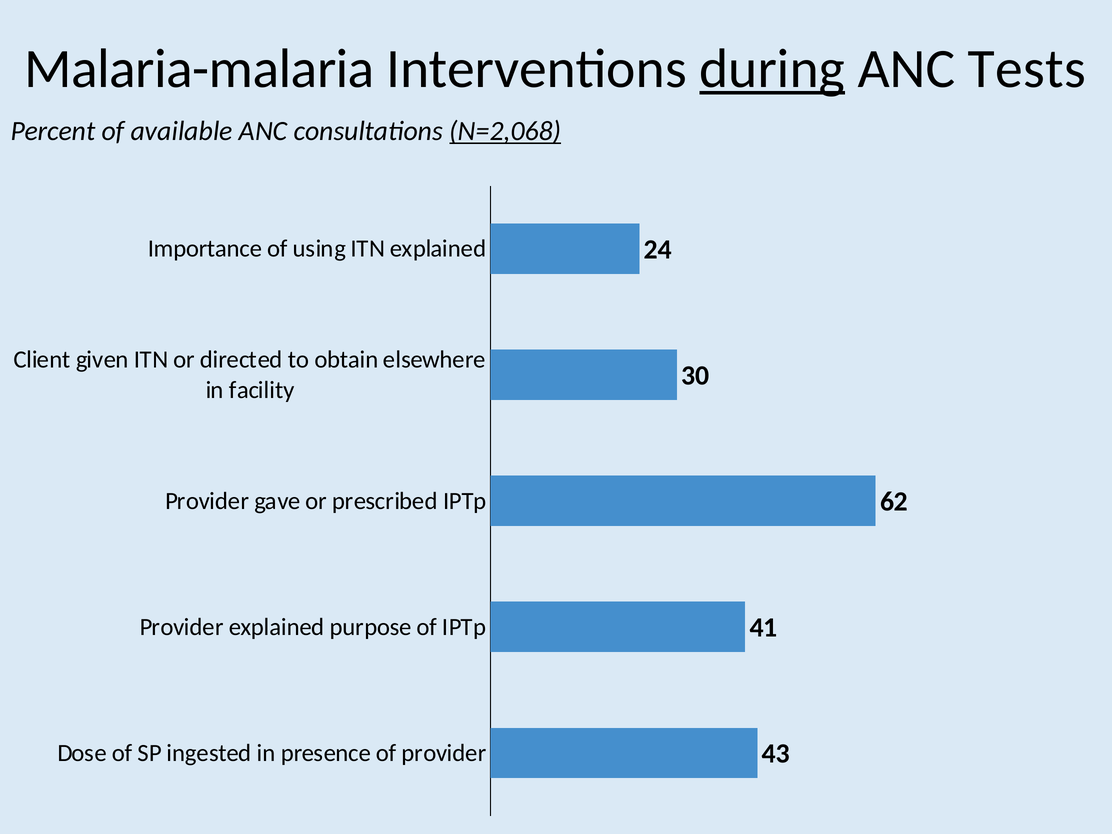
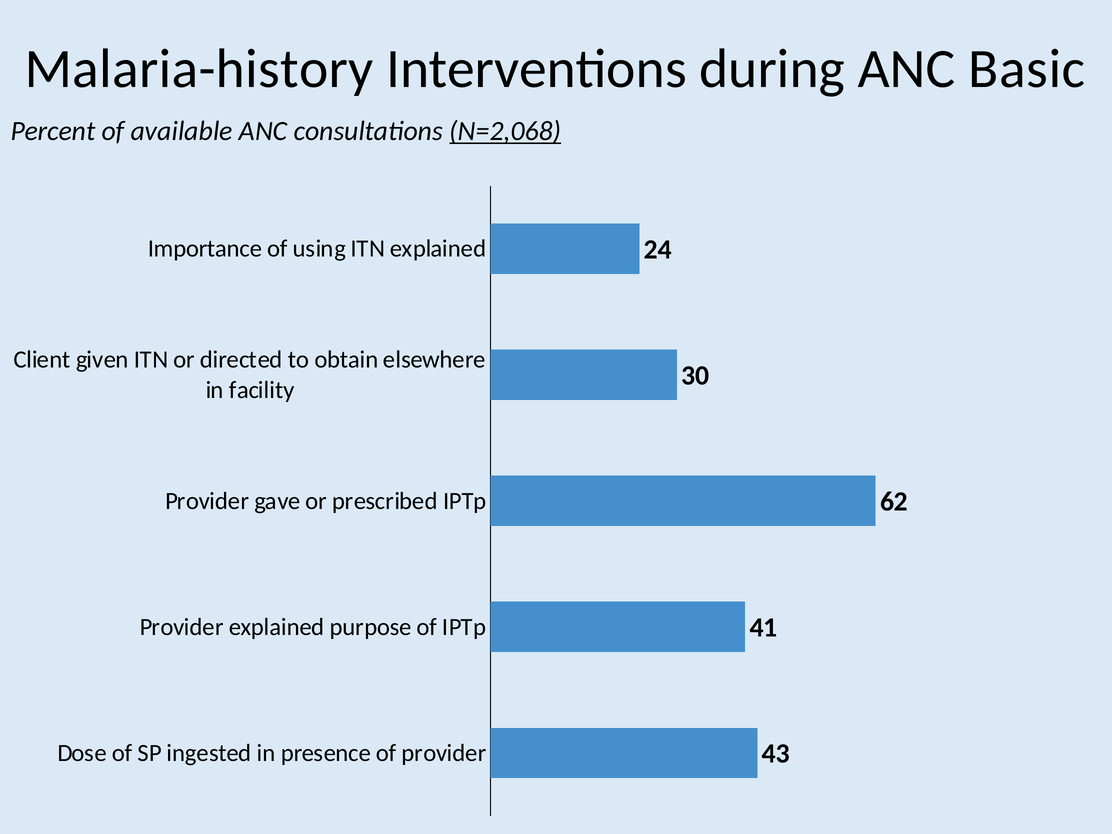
Malaria-malaria: Malaria-malaria -> Malaria-history
during underline: present -> none
Tests: Tests -> Basic
